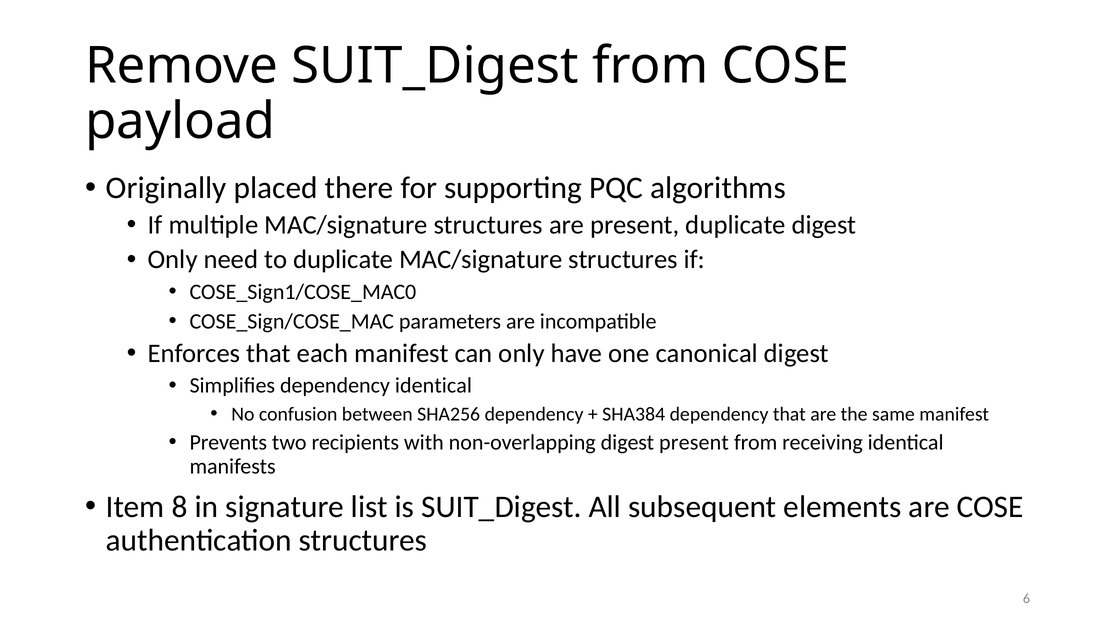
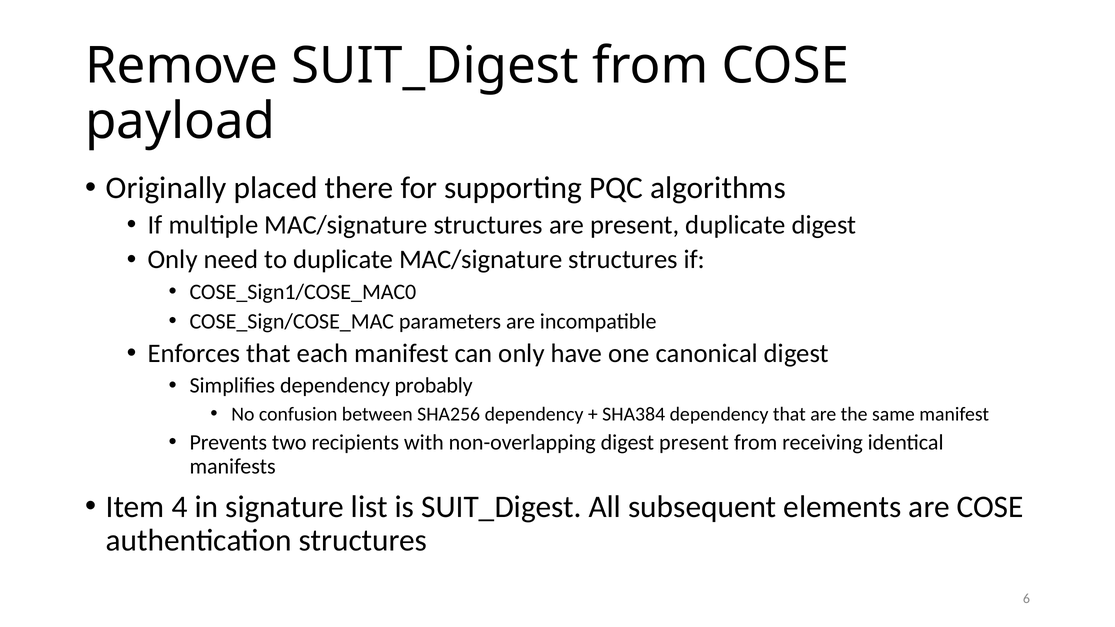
dependency identical: identical -> probably
8: 8 -> 4
